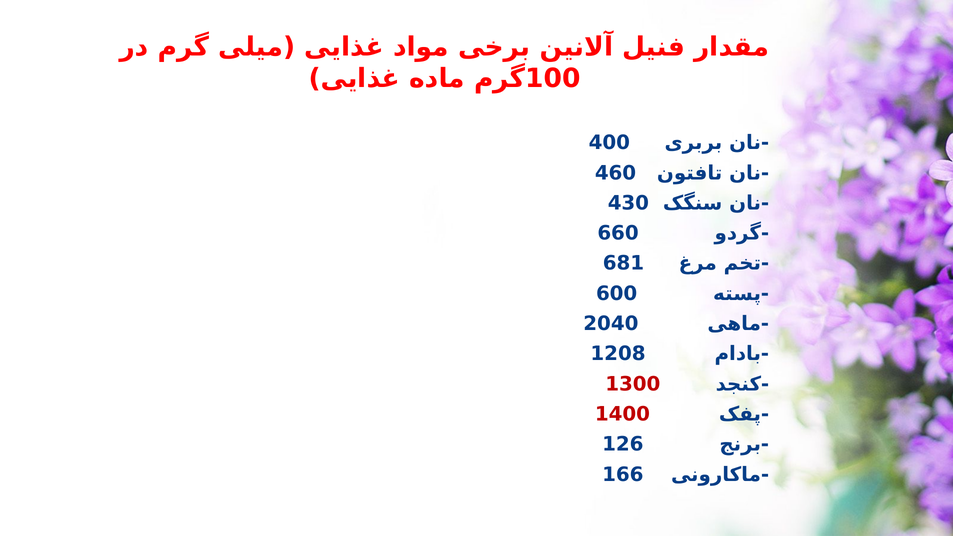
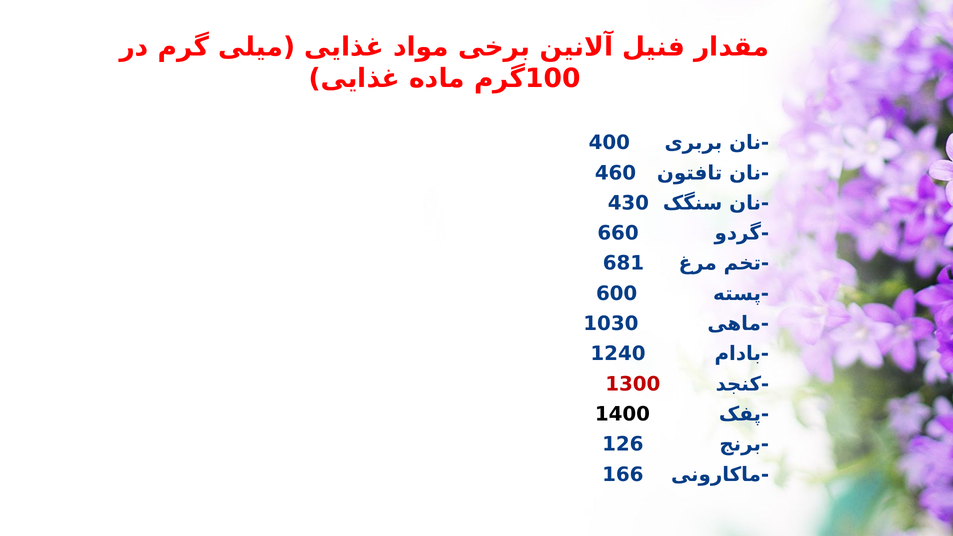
2040: 2040 -> 1030
1208: 1208 -> 1240
1400 colour: red -> black
